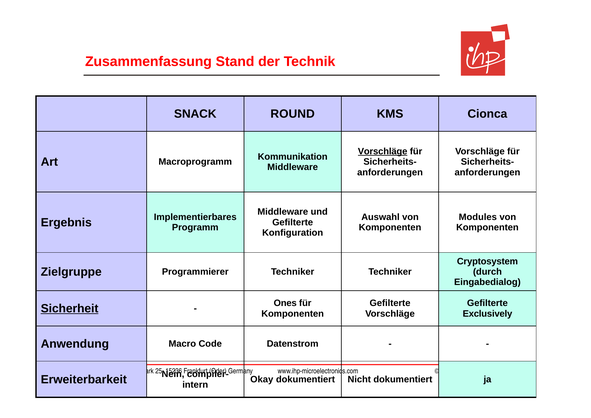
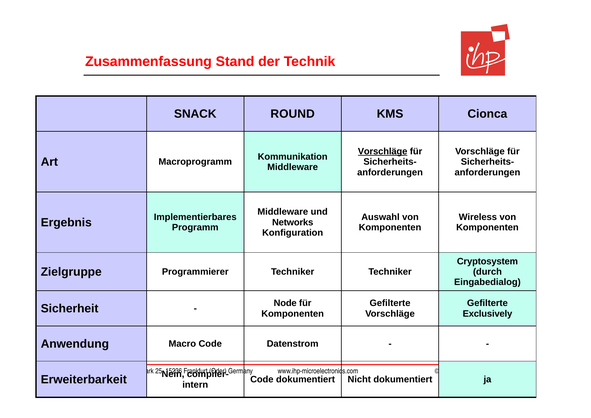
Modules: Modules -> Wireless
Gefilterte at (293, 222): Gefilterte -> Networks
Ones: Ones -> Node
Sicherheit underline: present -> none
Okay at (262, 379): Okay -> Code
